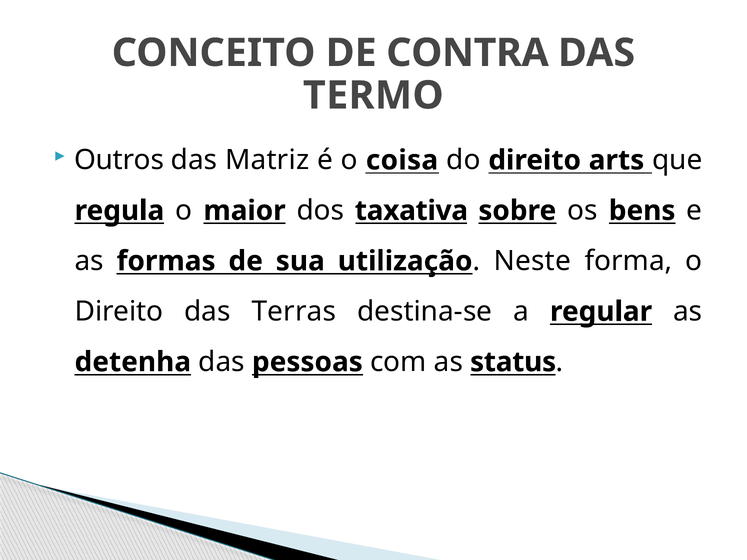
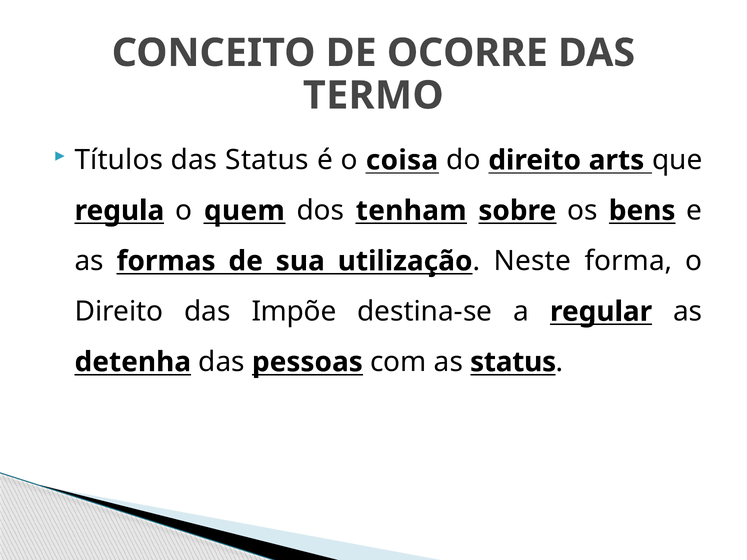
CONTRA: CONTRA -> OCORRE
Outros: Outros -> Títulos
das Matriz: Matriz -> Status
maior: maior -> quem
taxativa: taxativa -> tenham
Terras: Terras -> Impõe
